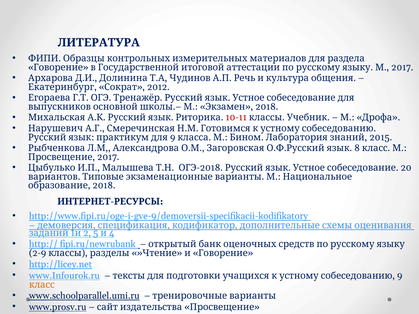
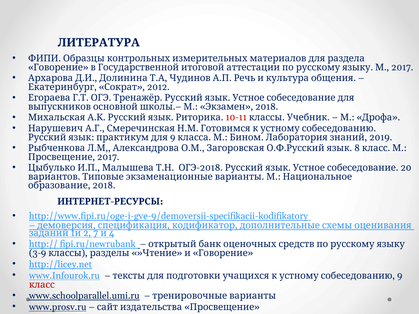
2015: 2015 -> 2019
2 5: 5 -> 7
2-9: 2-9 -> 3-9
класс at (42, 285) colour: orange -> red
